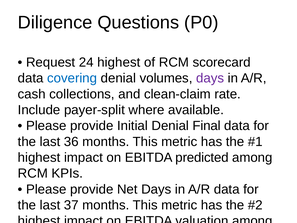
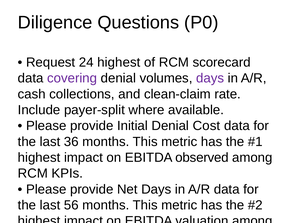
covering colour: blue -> purple
Denial Final: Final -> Cost
predicted: predicted -> observed
37: 37 -> 56
